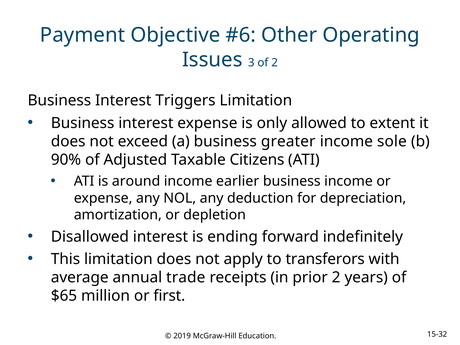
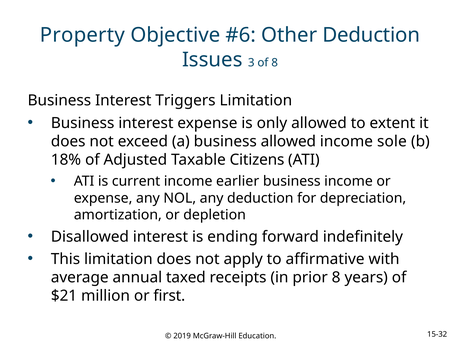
Payment: Payment -> Property
Other Operating: Operating -> Deduction
of 2: 2 -> 8
business greater: greater -> allowed
90%: 90% -> 18%
around: around -> current
transferors: transferors -> affirmative
trade: trade -> taxed
prior 2: 2 -> 8
$65: $65 -> $21
